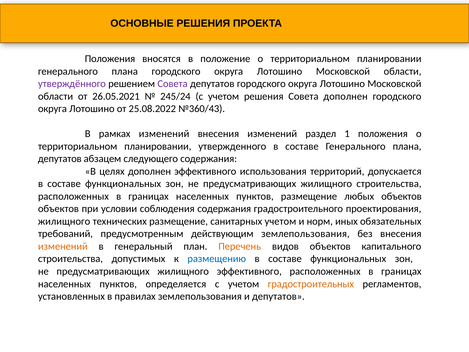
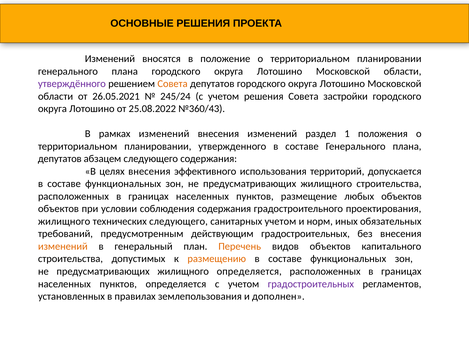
Положения at (110, 59): Положения -> Изменений
Совета at (173, 84) colour: purple -> orange
Совета дополнен: дополнен -> застройки
целях дополнен: дополнен -> внесения
технических размещение: размещение -> следующего
действующим землепользования: землепользования -> градостроительных
размещению colour: blue -> orange
жилищного эффективного: эффективного -> определяется
градостроительных at (311, 284) colour: orange -> purple
и депутатов: депутатов -> дополнен
